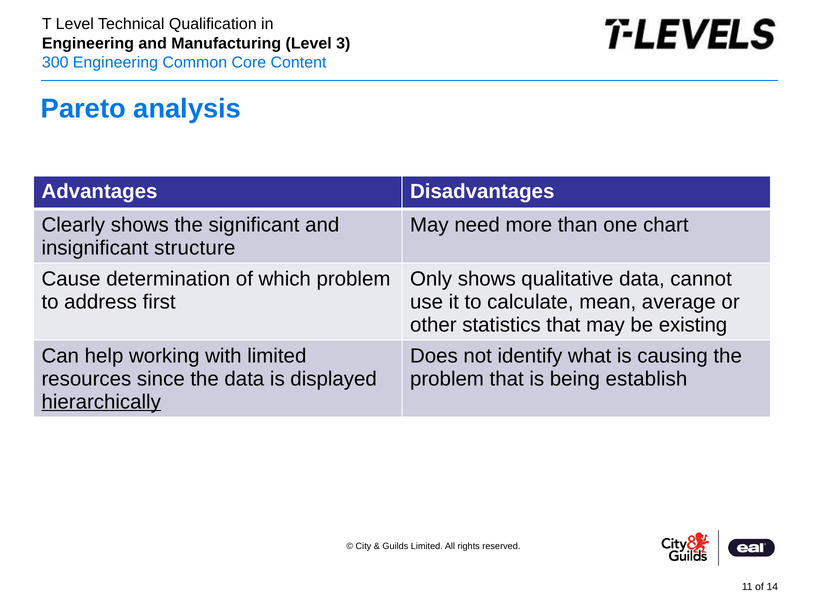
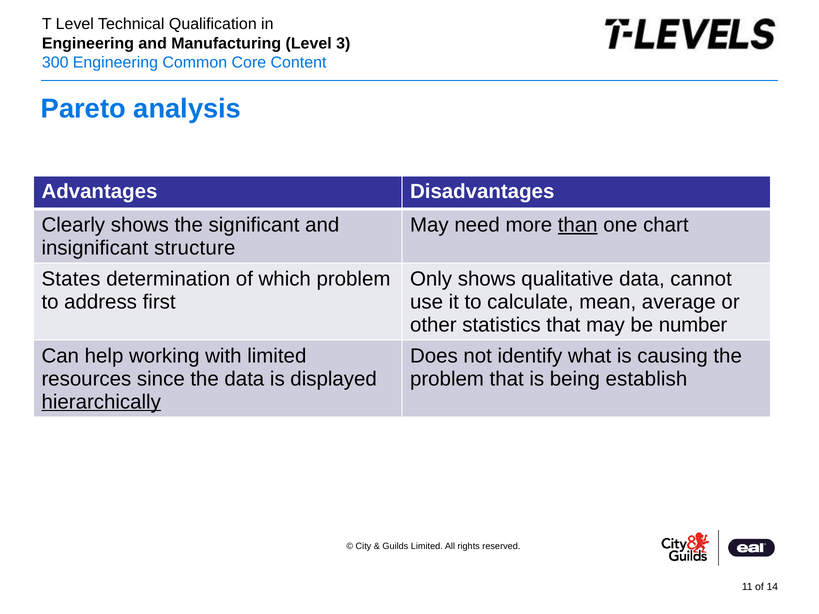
than underline: none -> present
Cause: Cause -> States
existing: existing -> number
